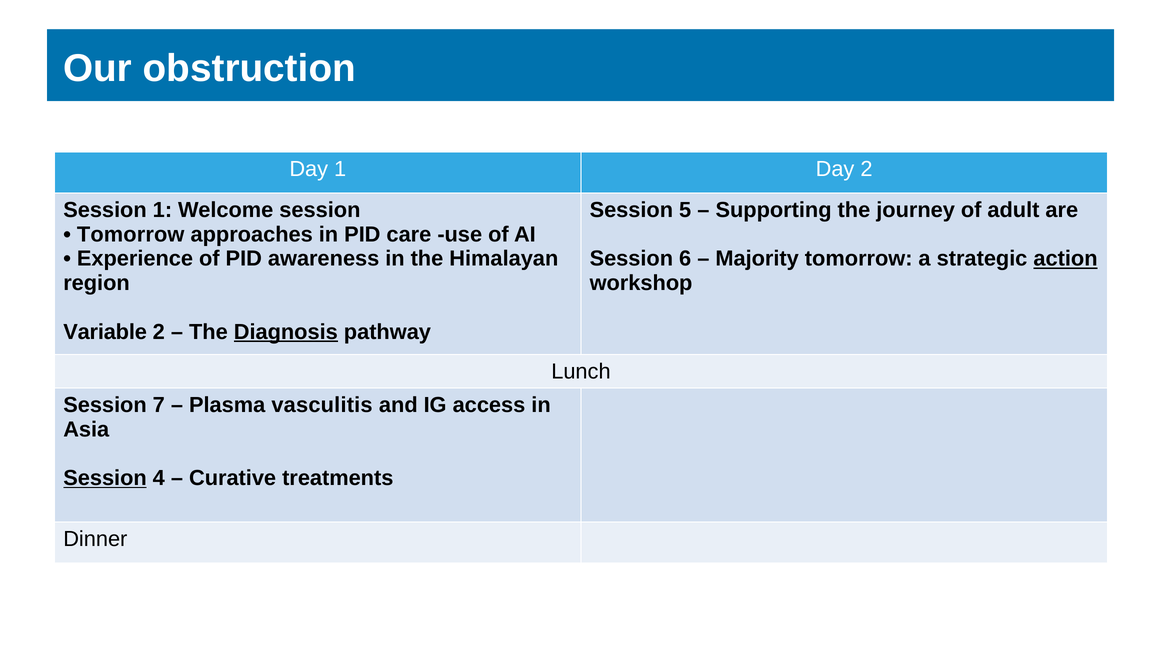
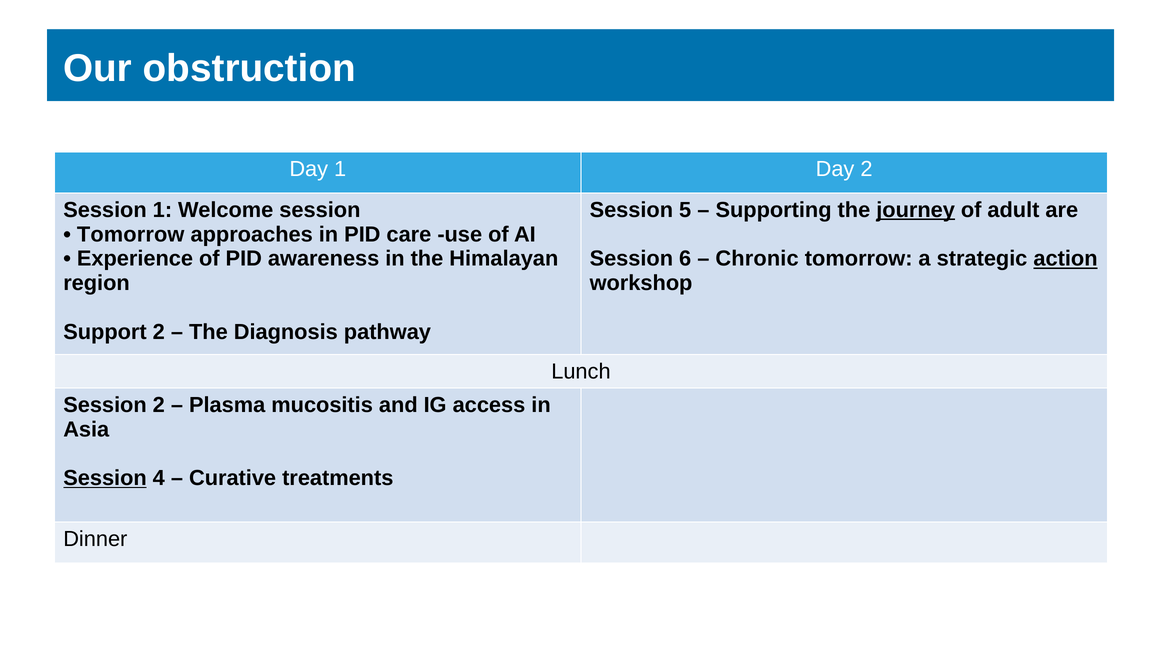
journey underline: none -> present
Majority: Majority -> Chronic
Variable: Variable -> Support
Diagnosis underline: present -> none
Session 7: 7 -> 2
vasculitis: vasculitis -> mucositis
